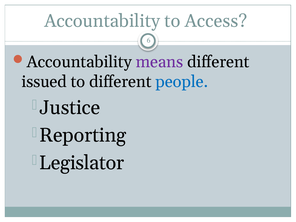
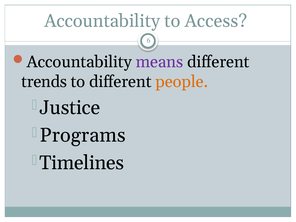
issued: issued -> trends
people colour: blue -> orange
Reporting: Reporting -> Programs
Legislator: Legislator -> Timelines
